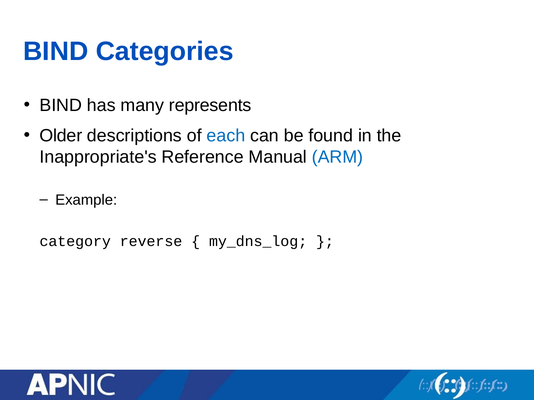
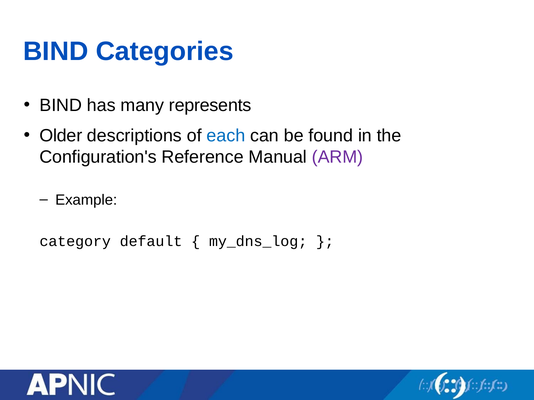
Inappropriate's: Inappropriate's -> Configuration's
ARM colour: blue -> purple
reverse: reverse -> default
